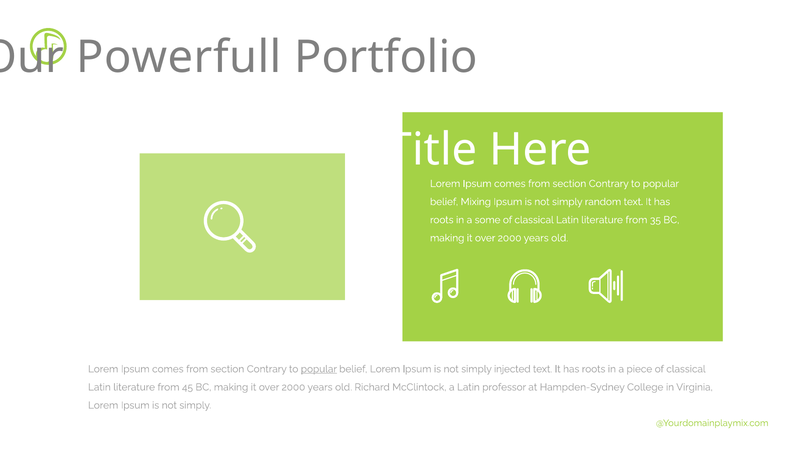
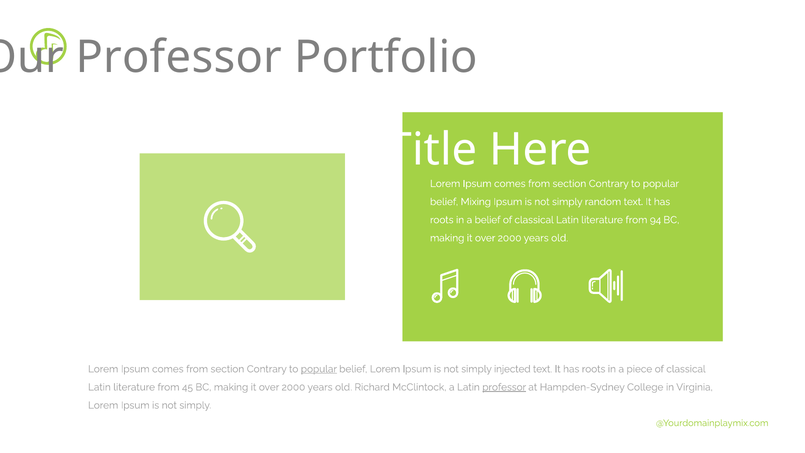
Powerfull at (179, 57): Powerfull -> Professor
a some: some -> belief
35: 35 -> 94
professor at (504, 387) underline: none -> present
